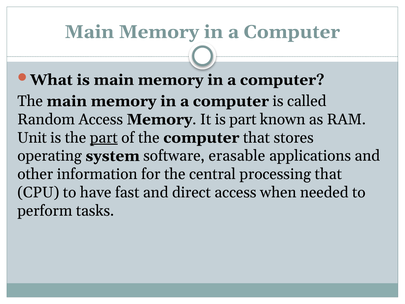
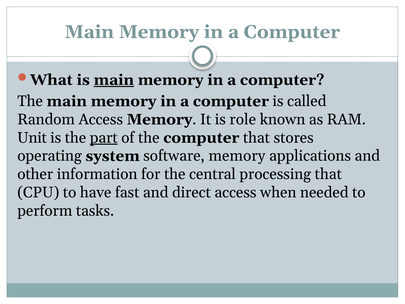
main at (114, 80) underline: none -> present
is part: part -> role
software erasable: erasable -> memory
